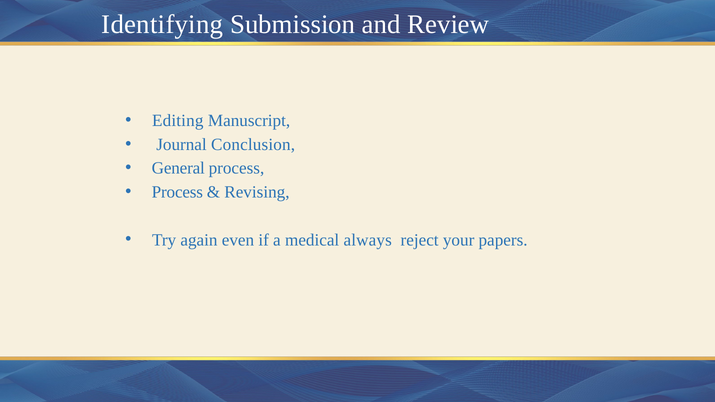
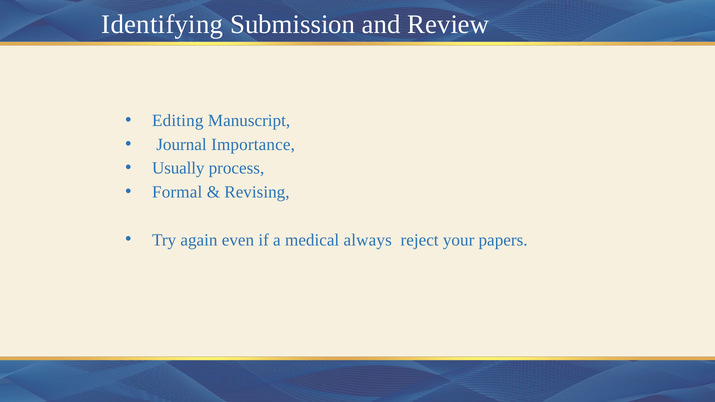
Conclusion: Conclusion -> Importance
General: General -> Usually
Process at (177, 192): Process -> Formal
